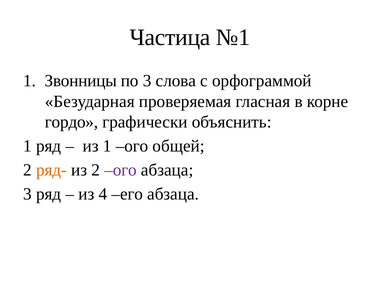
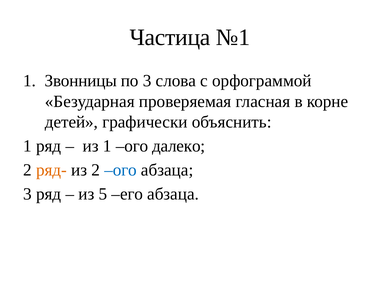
гордо: гордо -> детей
общей: общей -> далеко
ого at (121, 170) colour: purple -> blue
4: 4 -> 5
